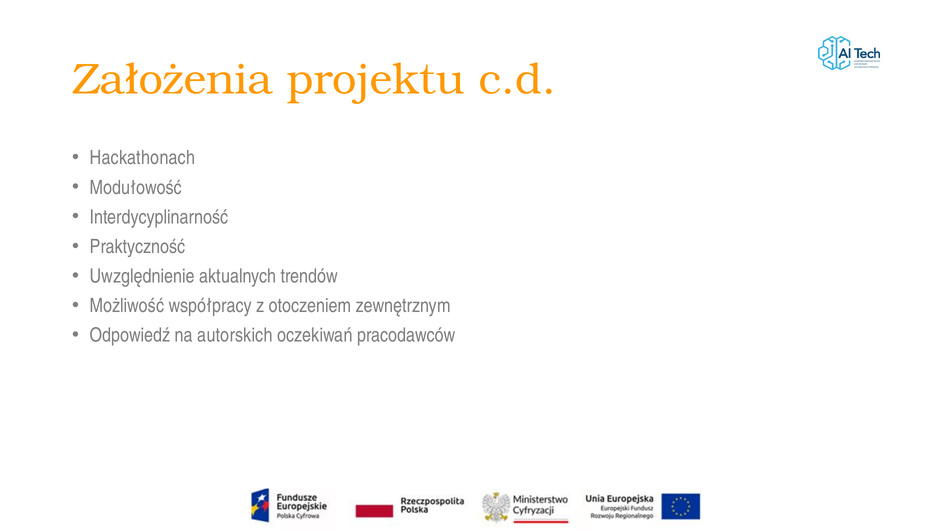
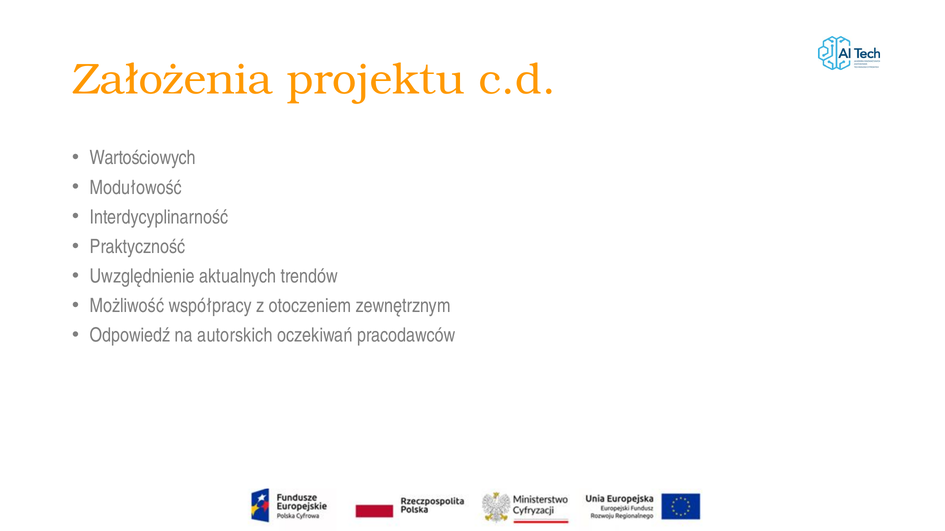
Hackathonach: Hackathonach -> Wartościowych
